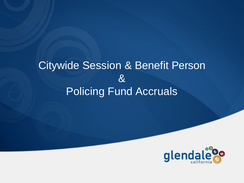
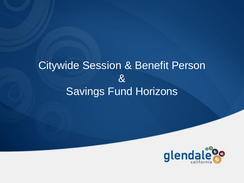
Policing: Policing -> Savings
Accruals: Accruals -> Horizons
